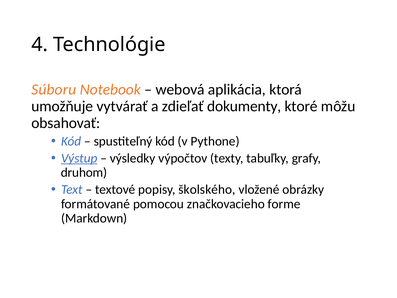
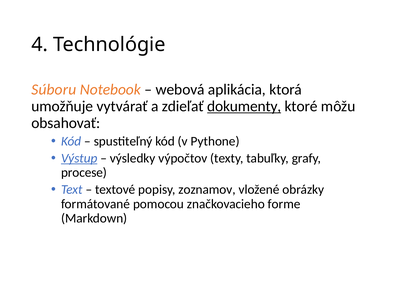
dokumenty underline: none -> present
druhom: druhom -> procese
školského: školského -> zoznamov
